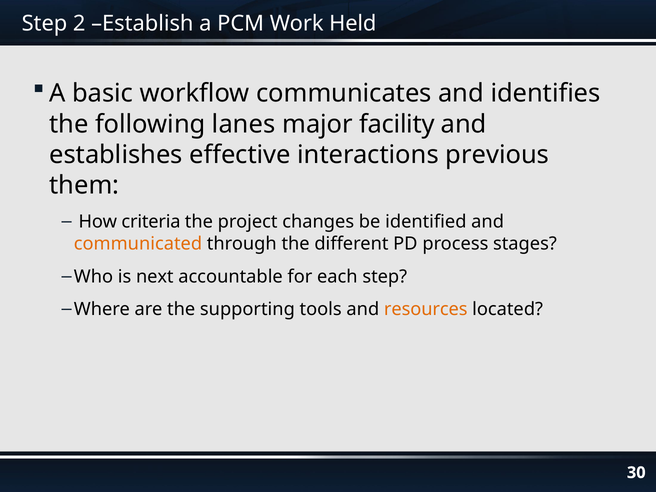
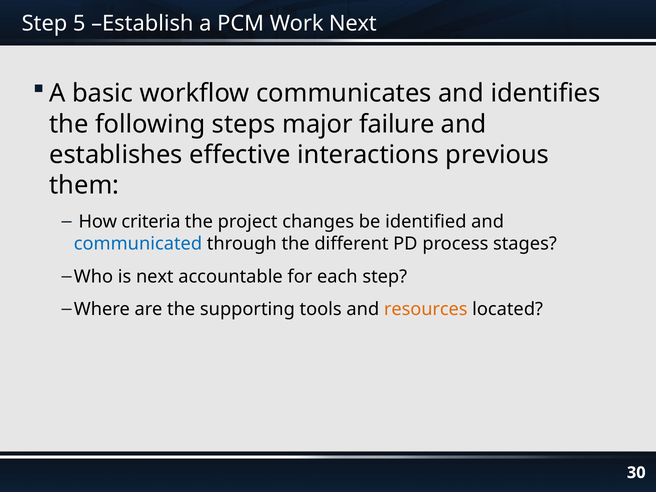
2: 2 -> 5
Work Held: Held -> Next
lanes: lanes -> steps
facility: facility -> failure
communicated colour: orange -> blue
